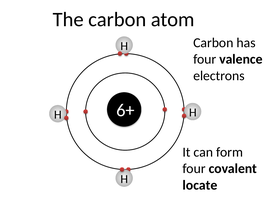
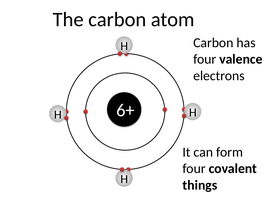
locate: locate -> things
